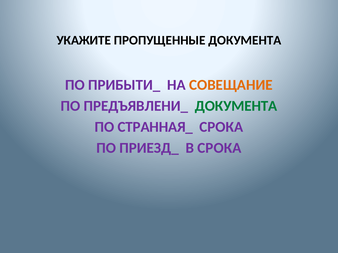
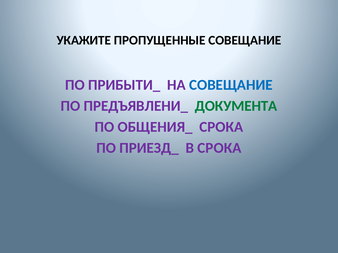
ПРОПУЩЕННЫЕ ДОКУМЕНТА: ДОКУМЕНТА -> СОВЕЩАНИЕ
СОВЕЩАНИЕ at (231, 85) colour: orange -> blue
СТРАННАЯ_: СТРАННАЯ_ -> ОБЩЕНИЯ_
